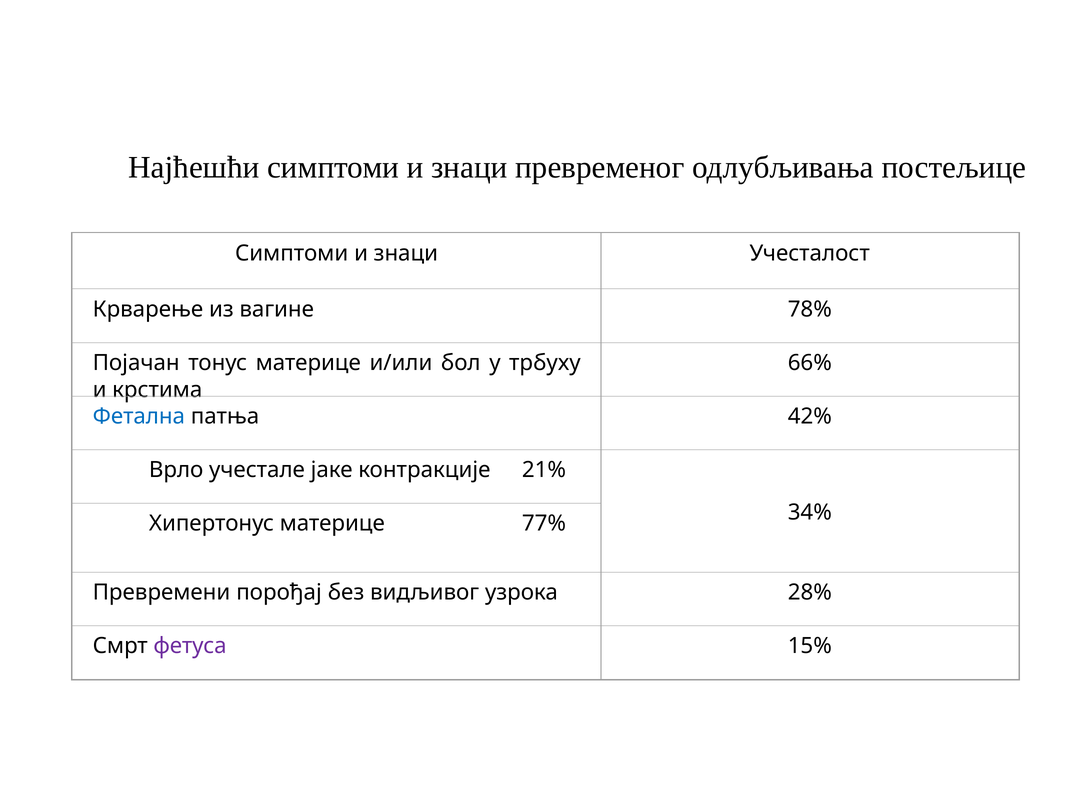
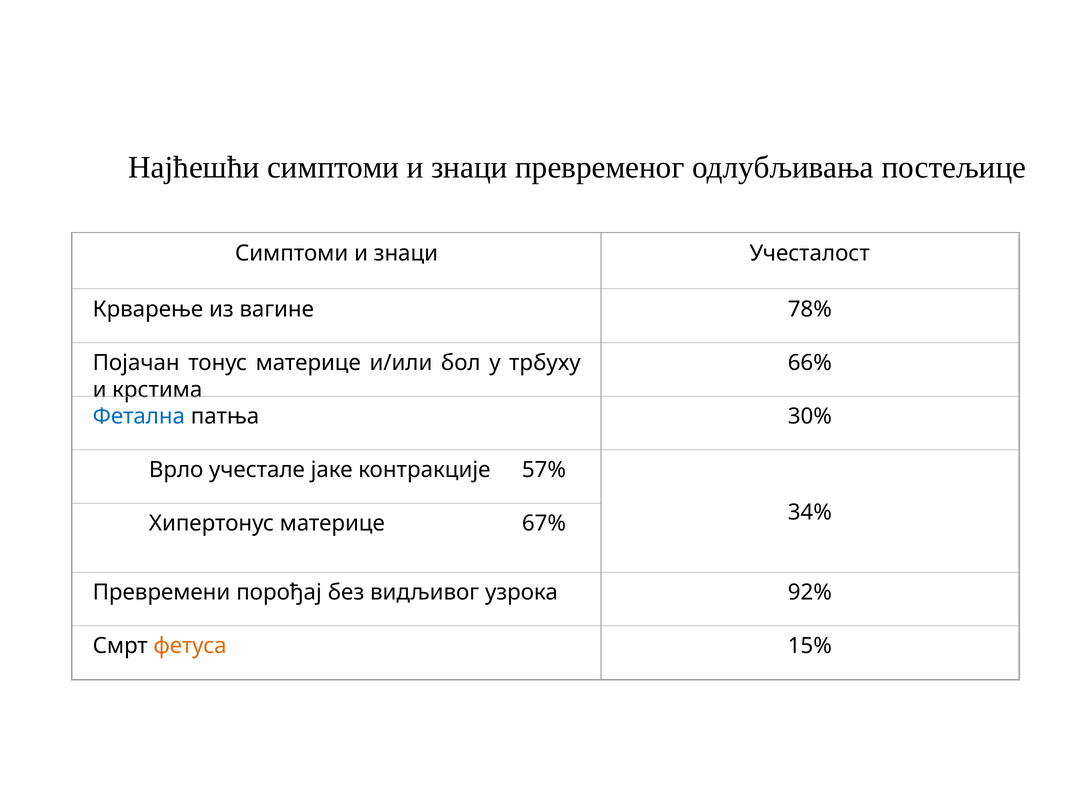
42%: 42% -> 30%
21%: 21% -> 57%
77%: 77% -> 67%
28%: 28% -> 92%
фетуса colour: purple -> orange
